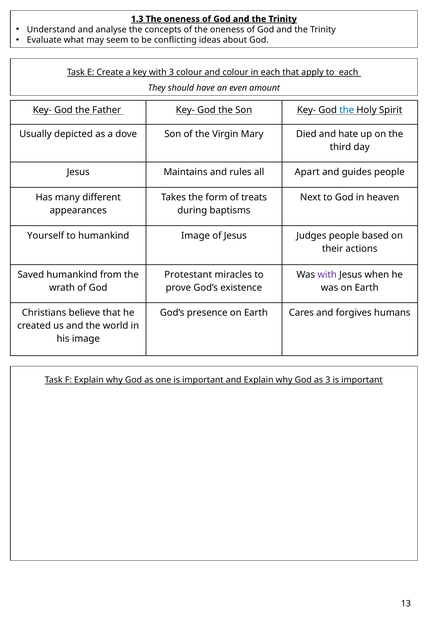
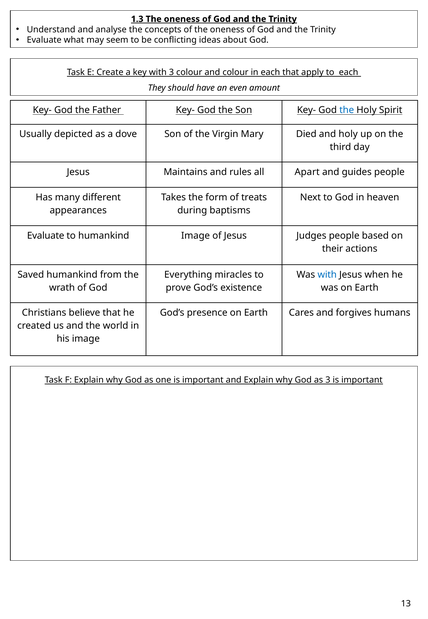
and hate: hate -> holy
Yourself at (46, 235): Yourself -> Evaluate
Protestant: Protestant -> Everything
with at (327, 274) colour: purple -> blue
